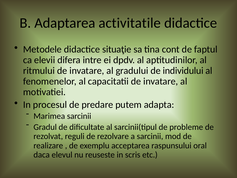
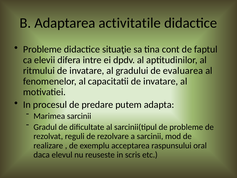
Metodele at (42, 49): Metodele -> Probleme
individului: individului -> evaluarea
